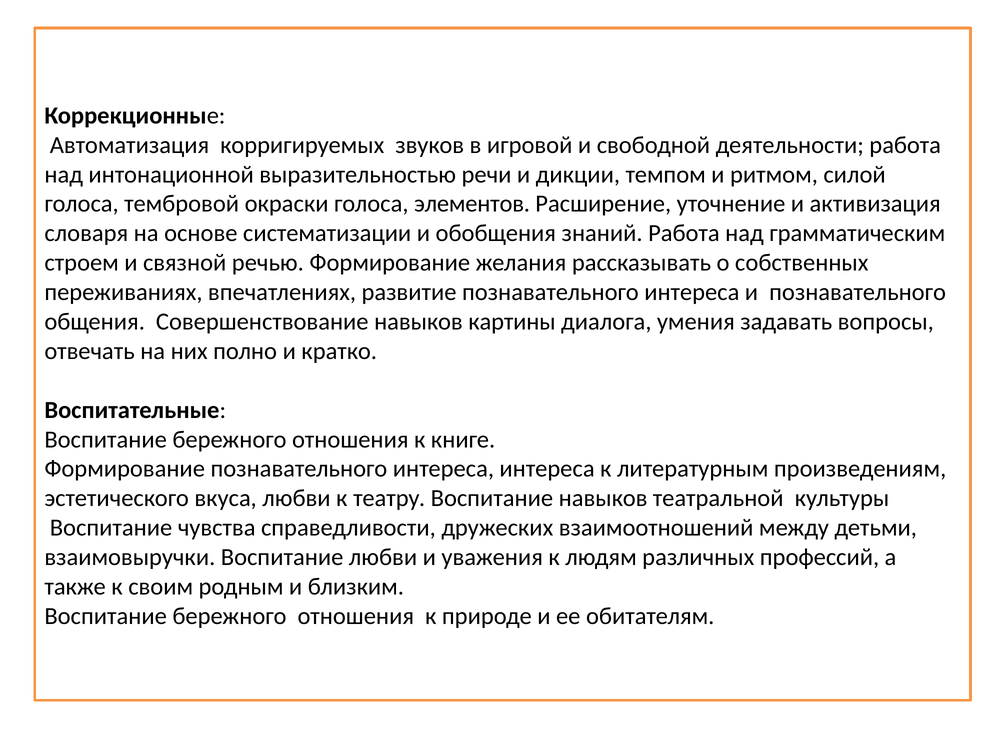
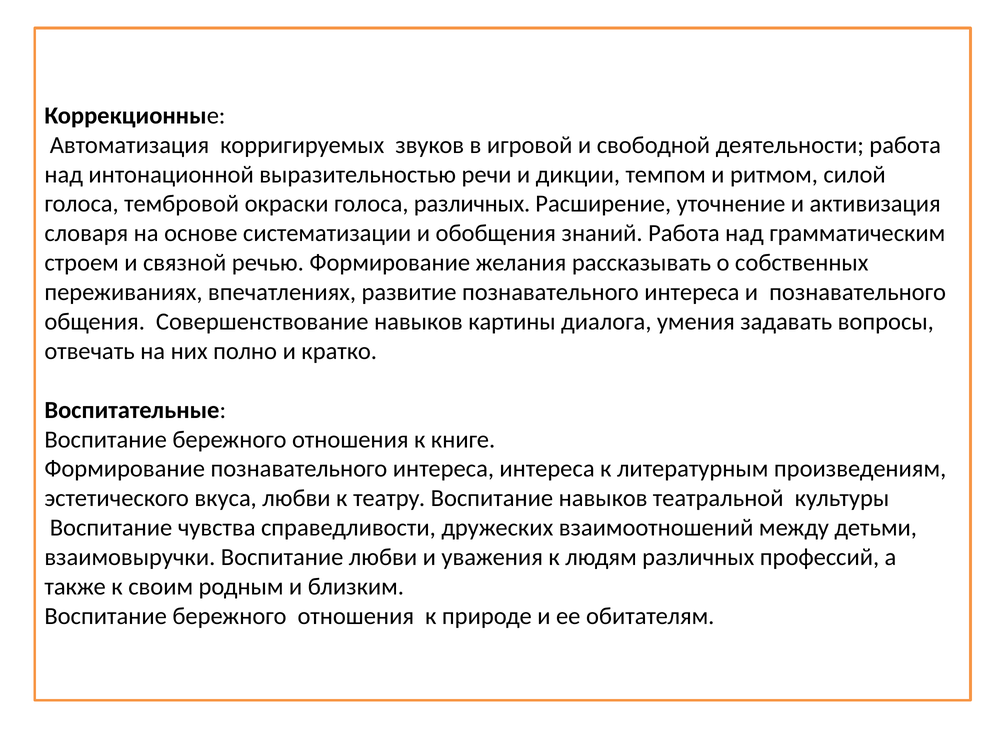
голоса элементов: элементов -> различных
